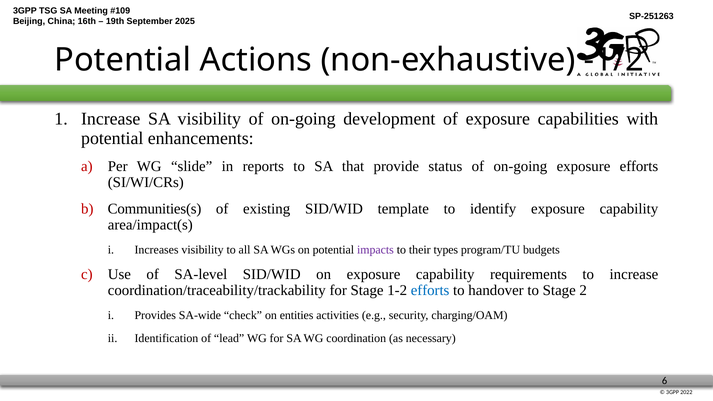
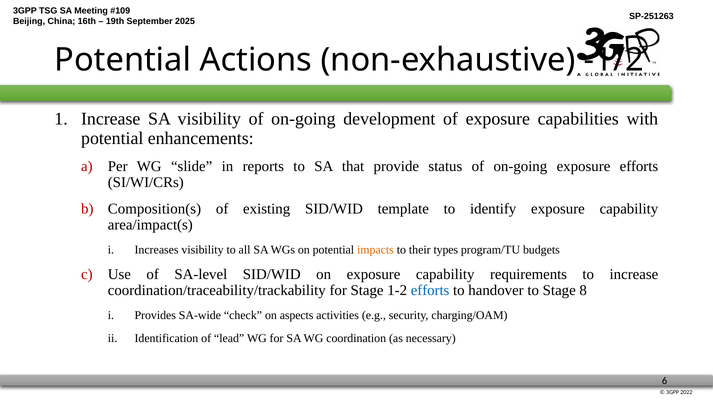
Communities(s: Communities(s -> Composition(s
impacts colour: purple -> orange
2: 2 -> 8
entities: entities -> aspects
